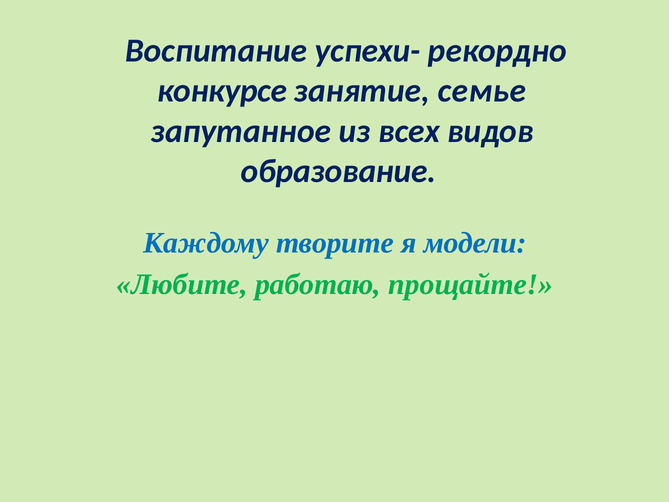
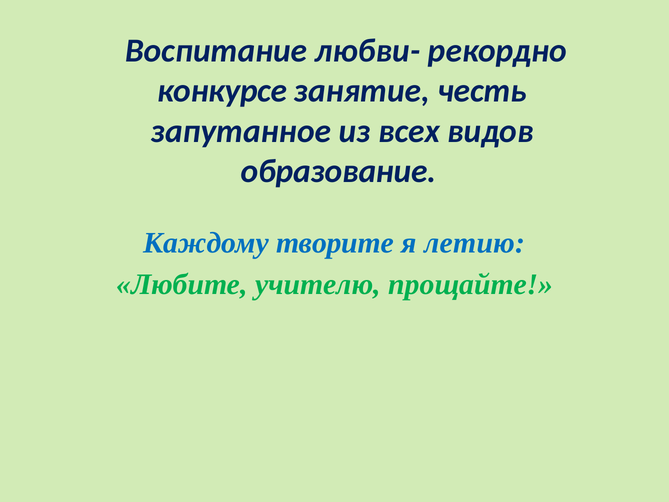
успехи-: успехи- -> любви-
семье: семье -> честь
модели: модели -> летию
работаю: работаю -> учителю
